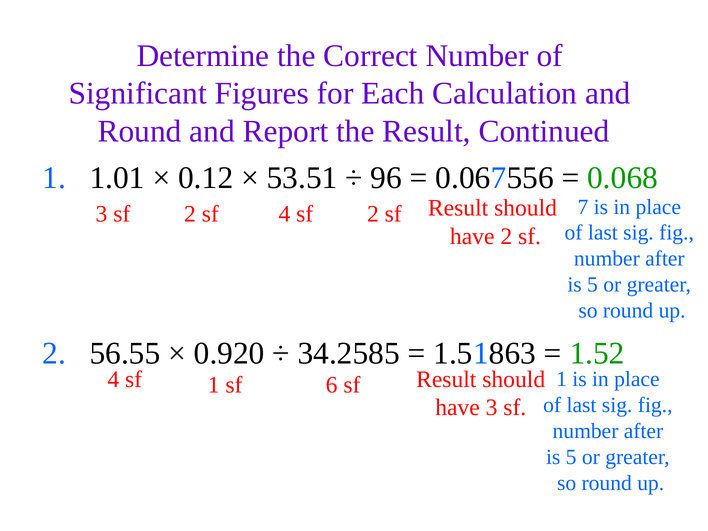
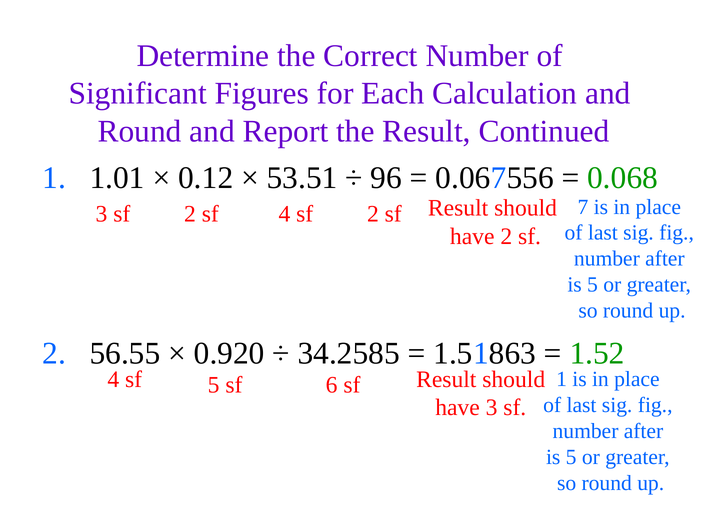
4 sf 1: 1 -> 5
